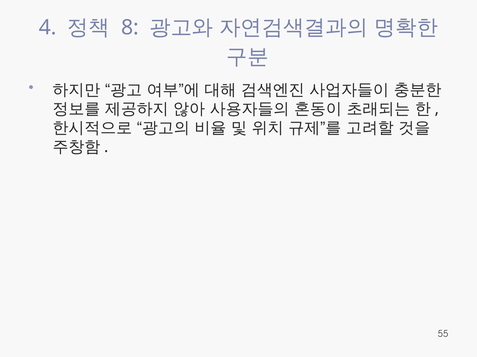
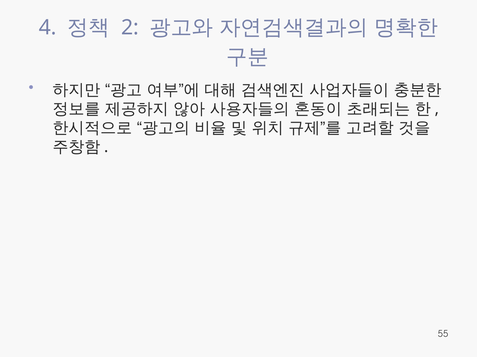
8: 8 -> 2
